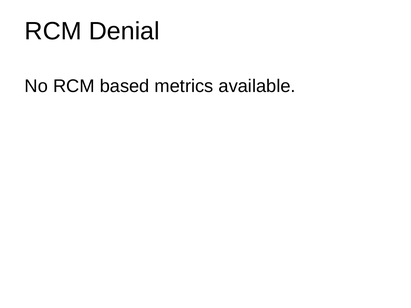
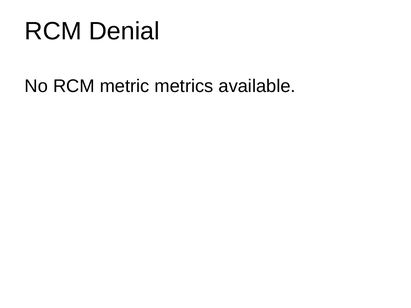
based: based -> metric
